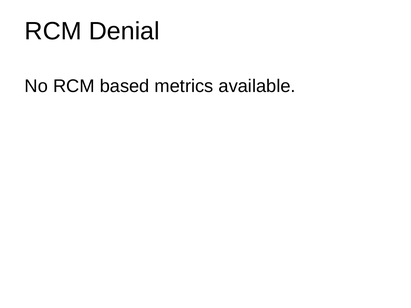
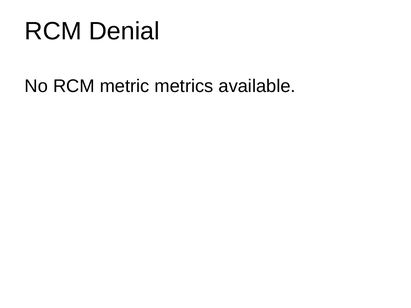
based: based -> metric
